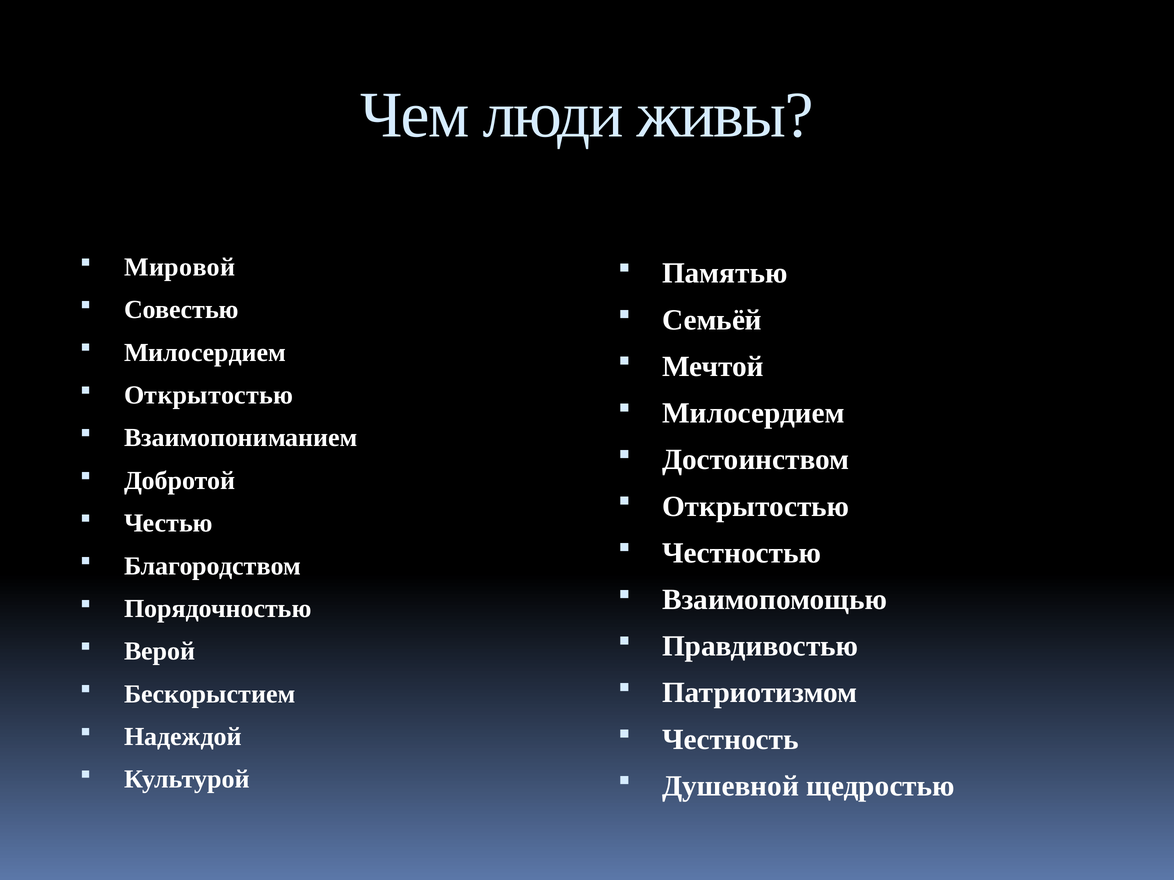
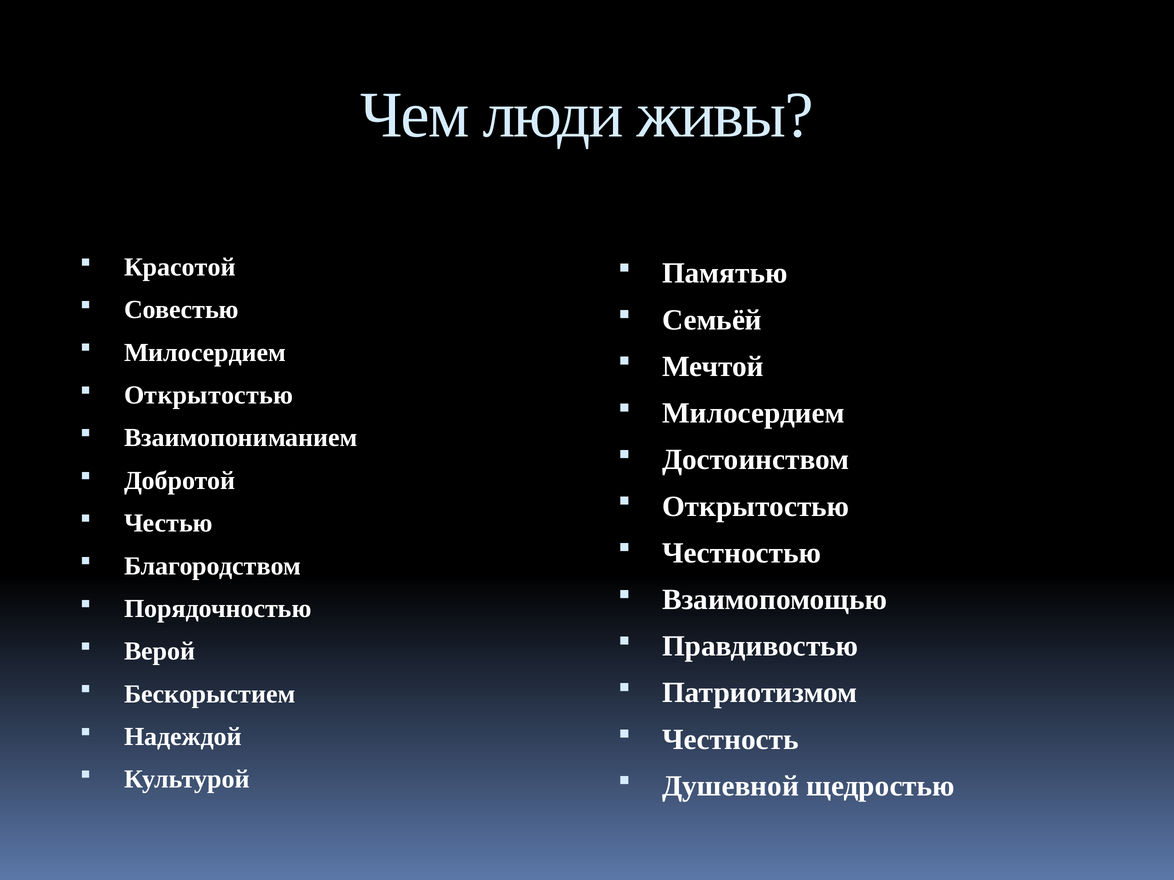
Мировой: Мировой -> Красотой
